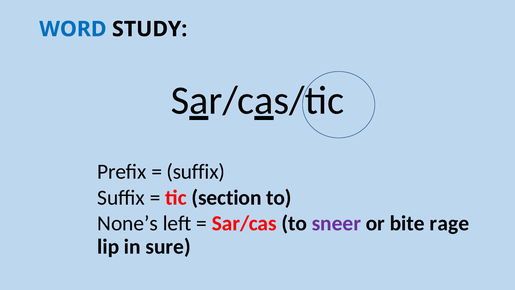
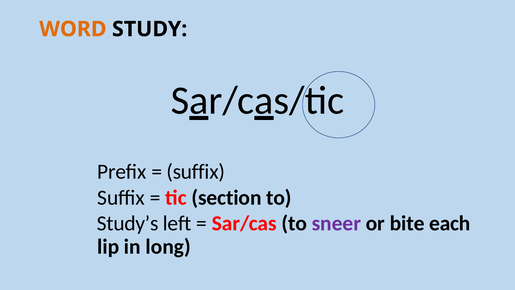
WORD colour: blue -> orange
None’s: None’s -> Study’s
rage: rage -> each
sure: sure -> long
